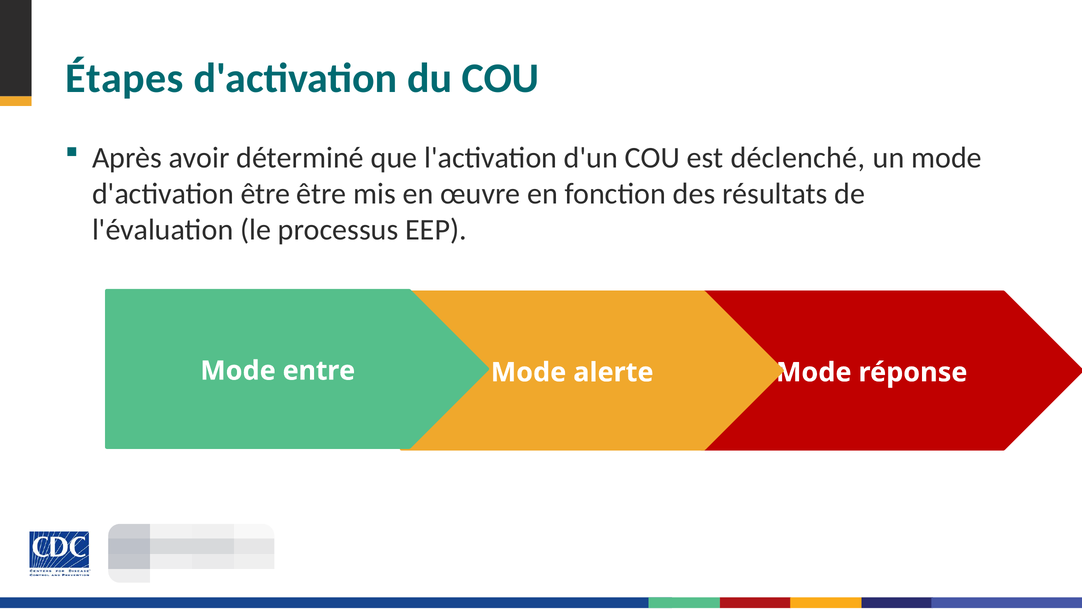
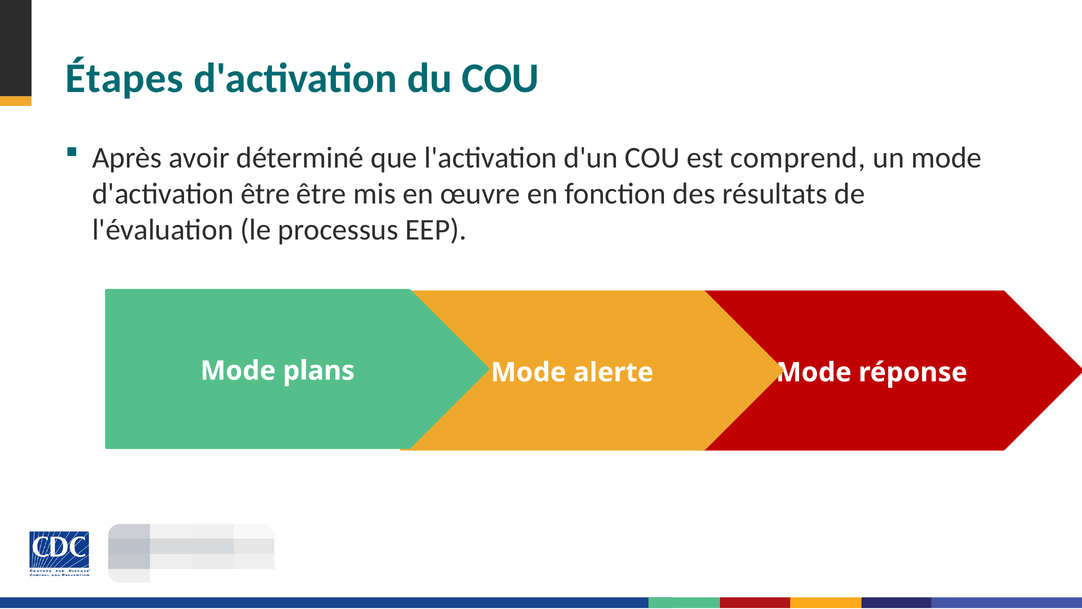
déclenché: déclenché -> comprend
entre: entre -> plans
